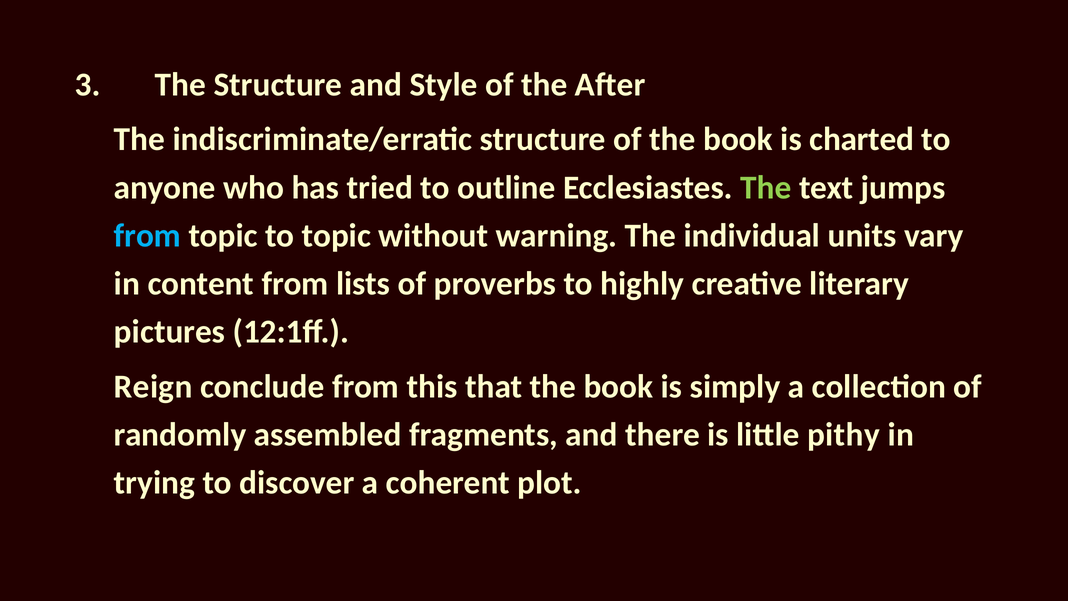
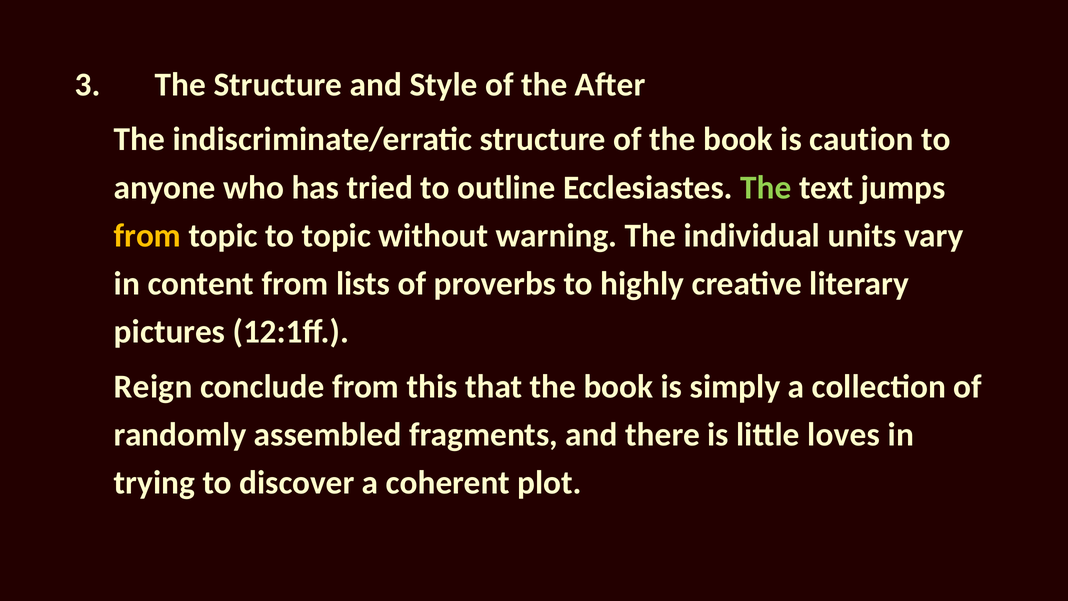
charted: charted -> caution
from at (148, 235) colour: light blue -> yellow
pithy: pithy -> loves
